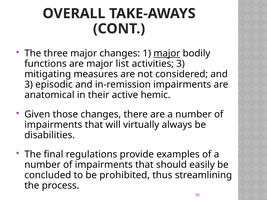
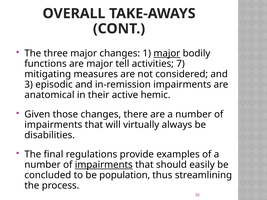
list: list -> tell
activities 3: 3 -> 7
impairments at (104, 165) underline: none -> present
prohibited: prohibited -> population
